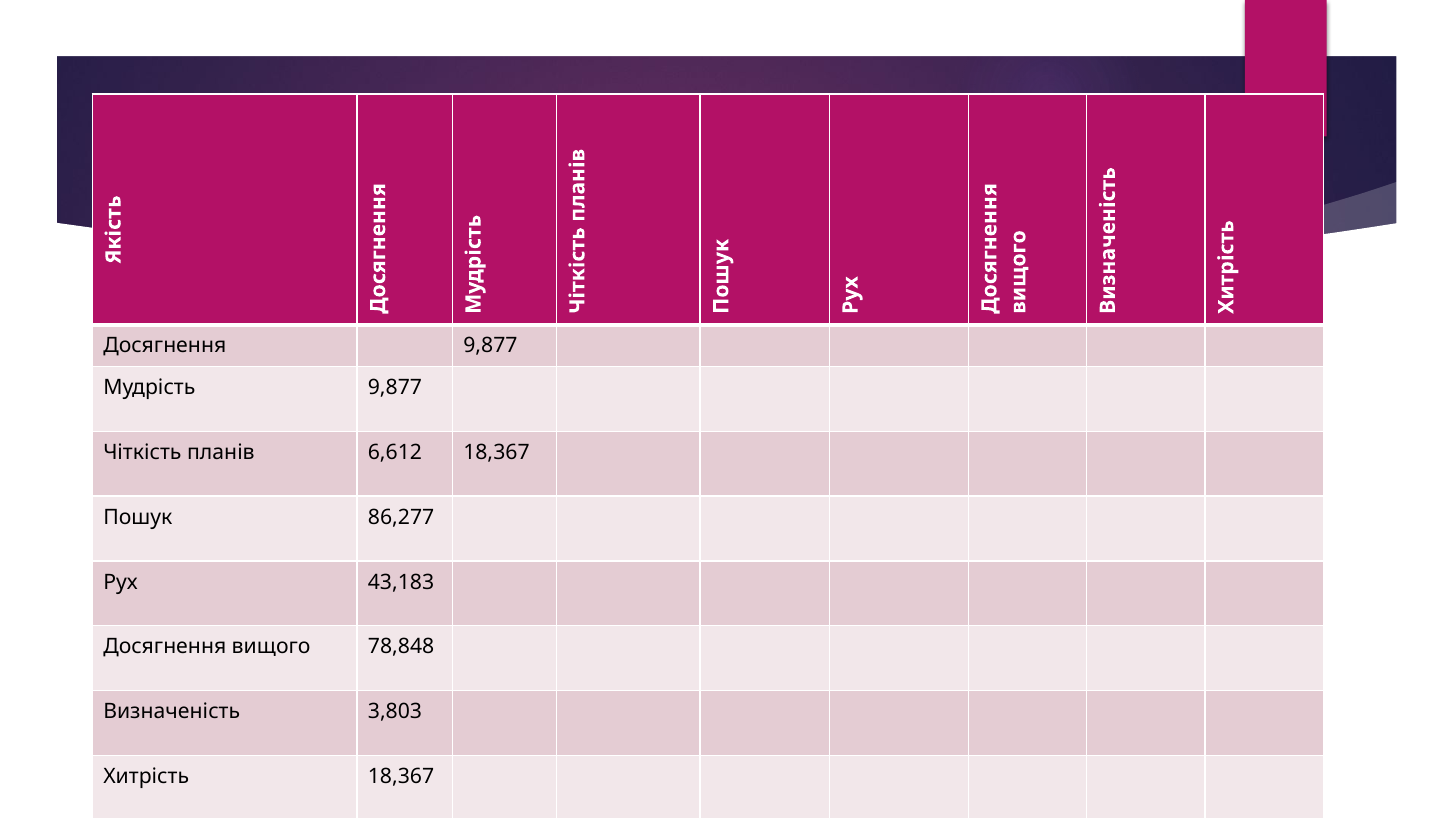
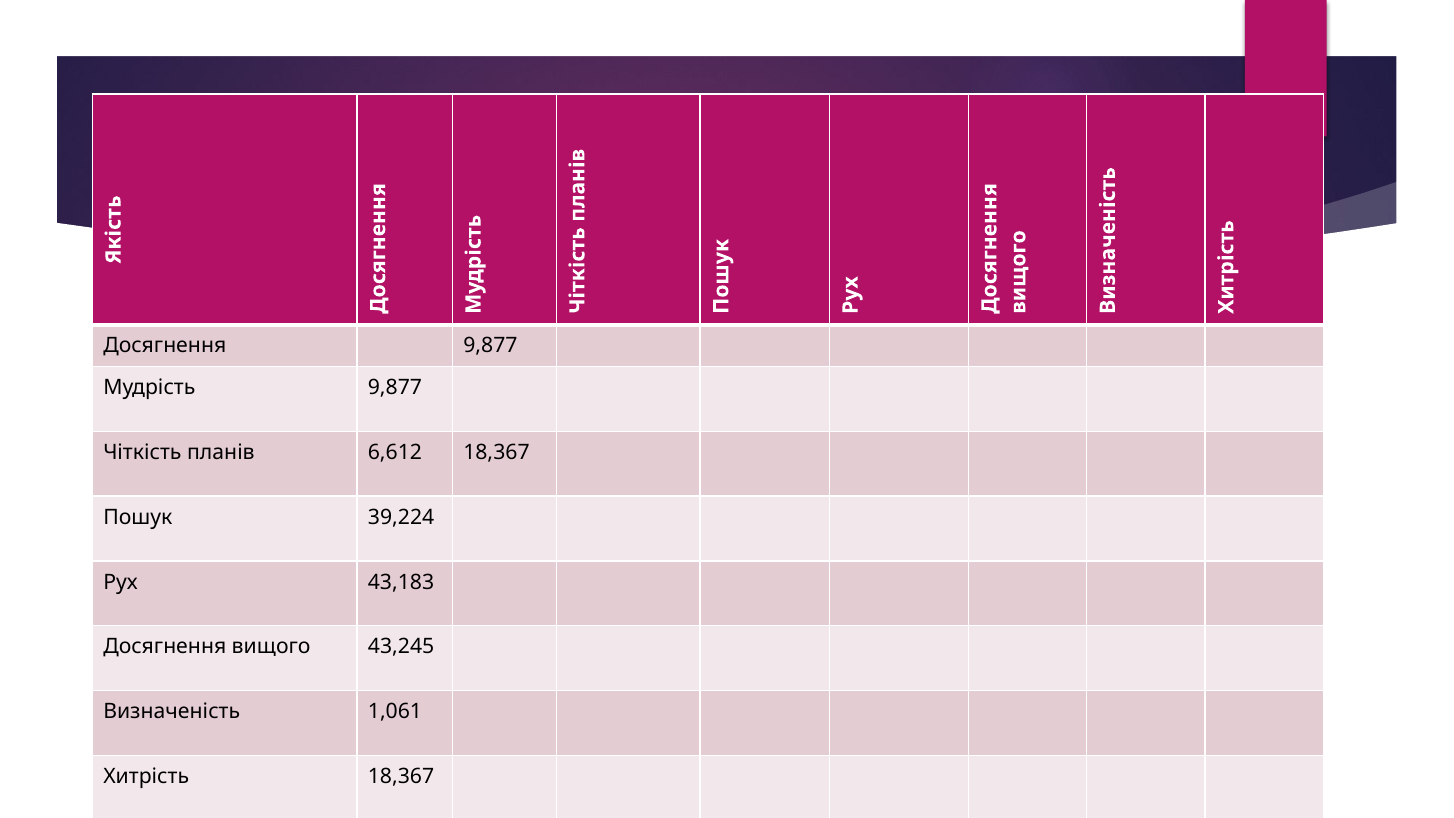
86,277: 86,277 -> 39,224
78,848: 78,848 -> 43,245
3,803: 3,803 -> 1,061
